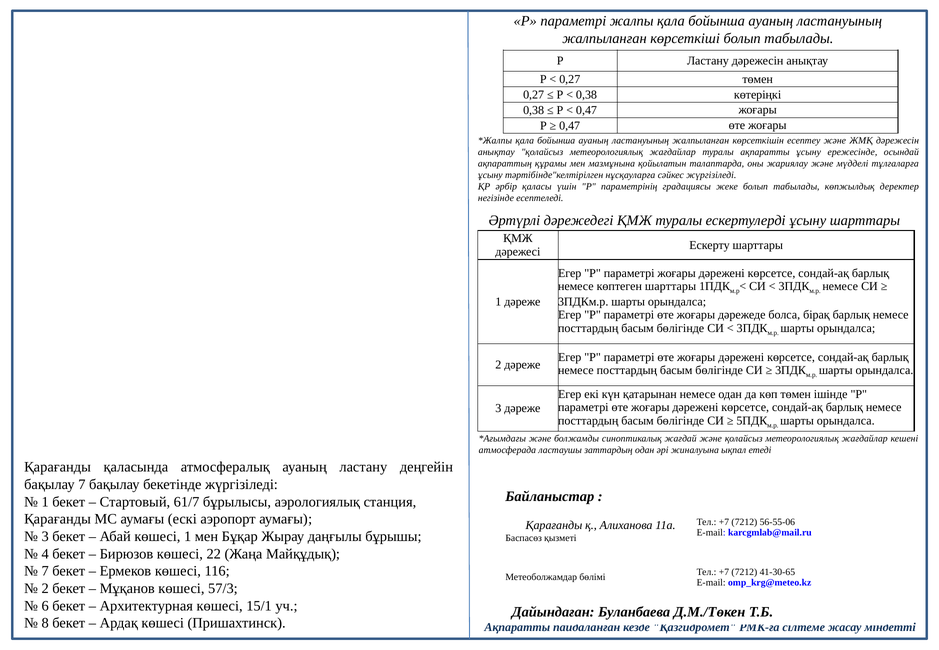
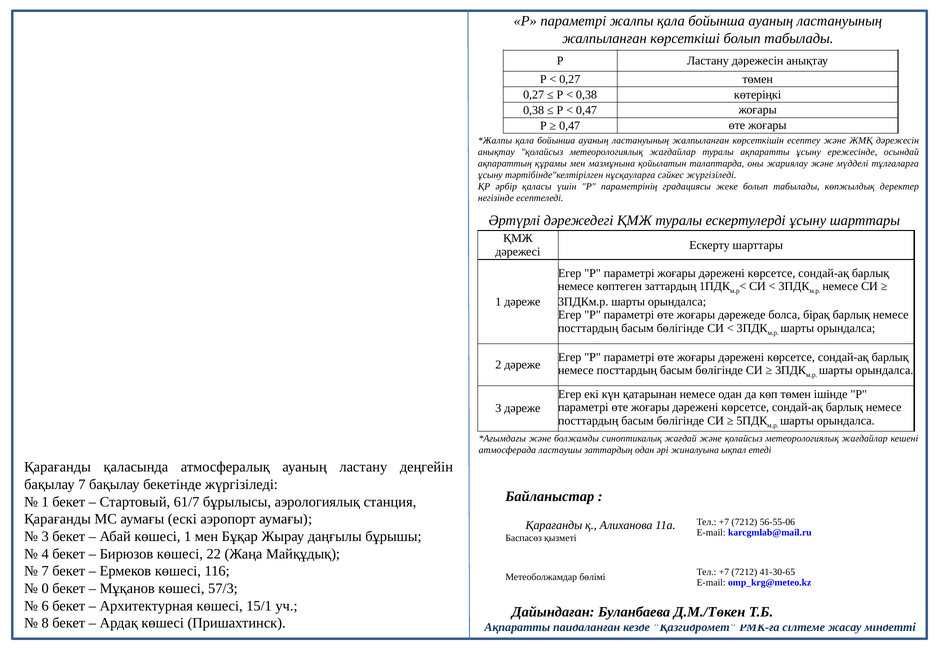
көптеген шарттары: шарттары -> заттардың
2 at (45, 588): 2 -> 0
